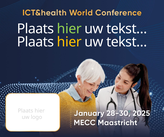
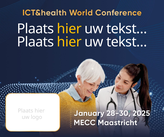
hier at (69, 29) colour: light green -> yellow
